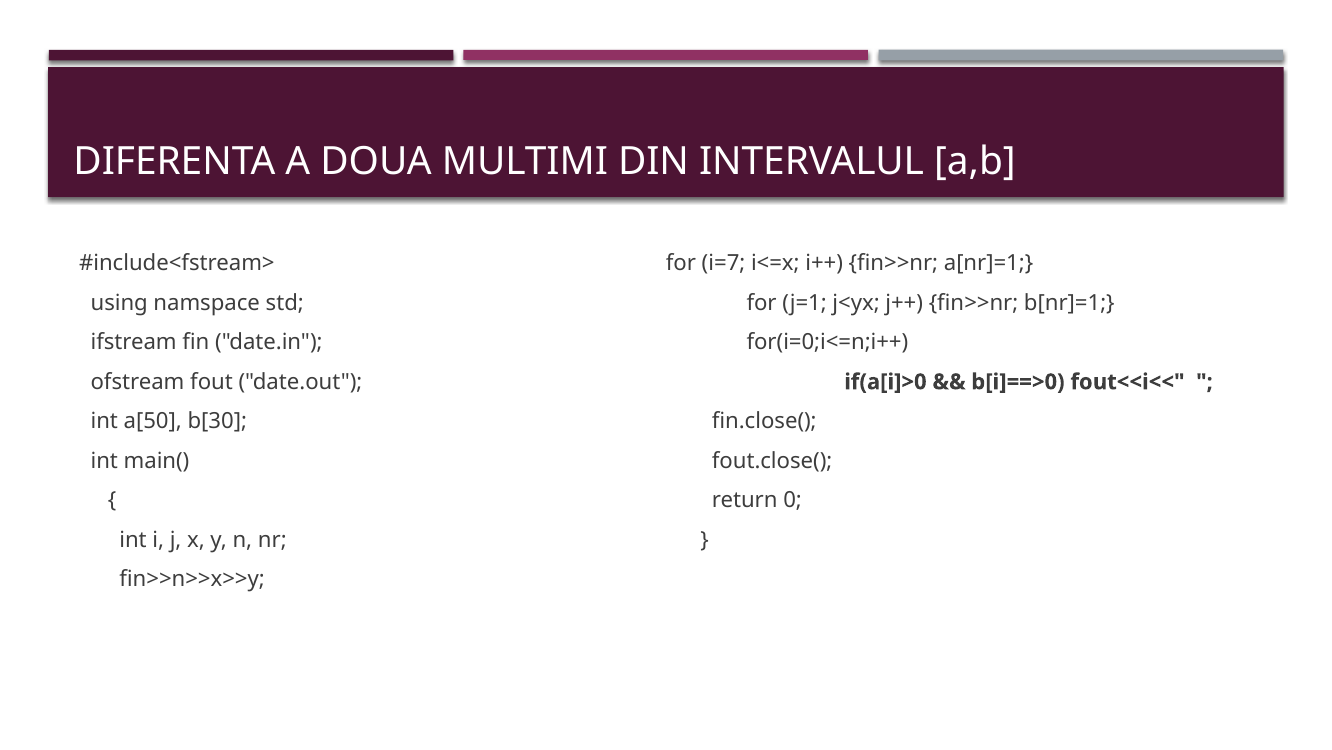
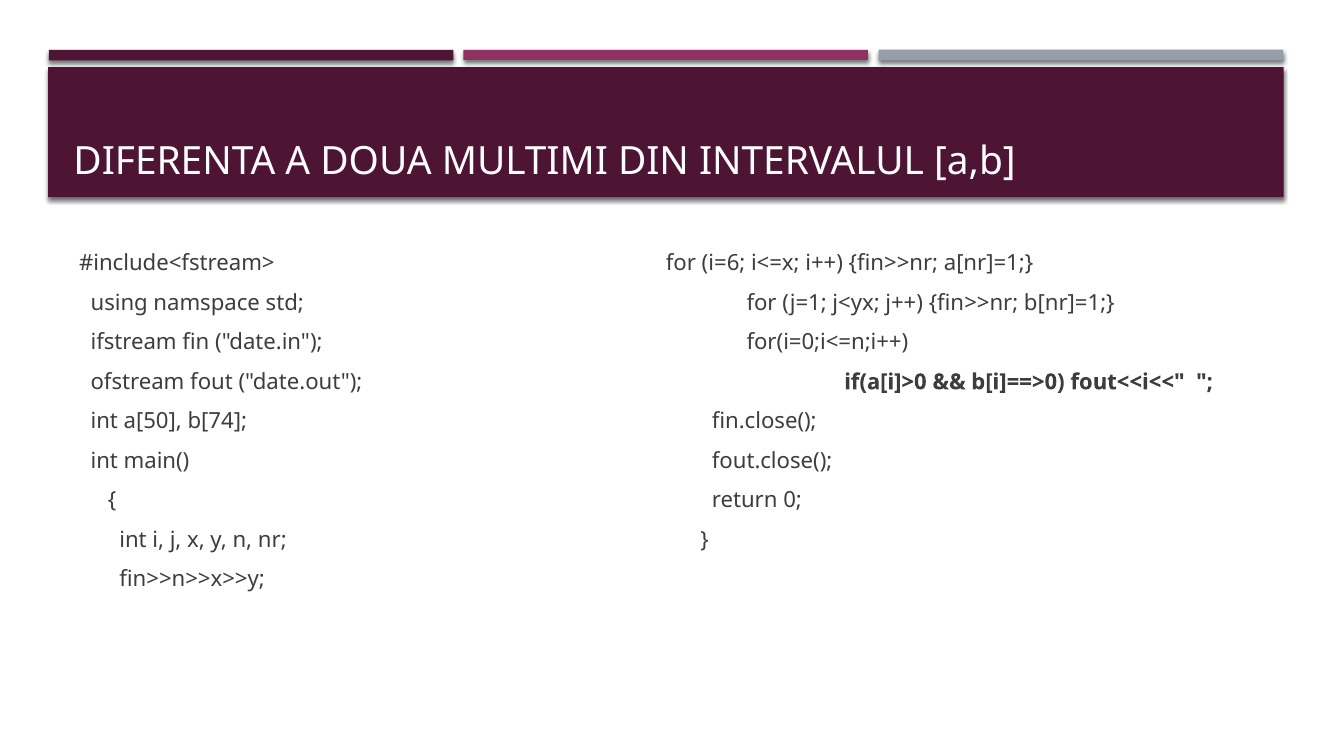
i=7: i=7 -> i=6
b[30: b[30 -> b[74
